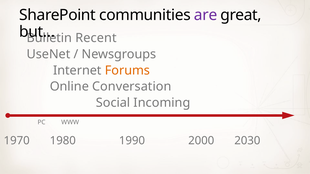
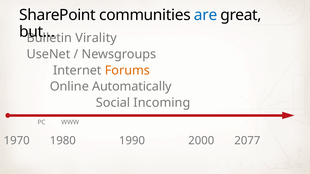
are colour: purple -> blue
Recent: Recent -> Virality
Conversation: Conversation -> Automatically
2030: 2030 -> 2077
